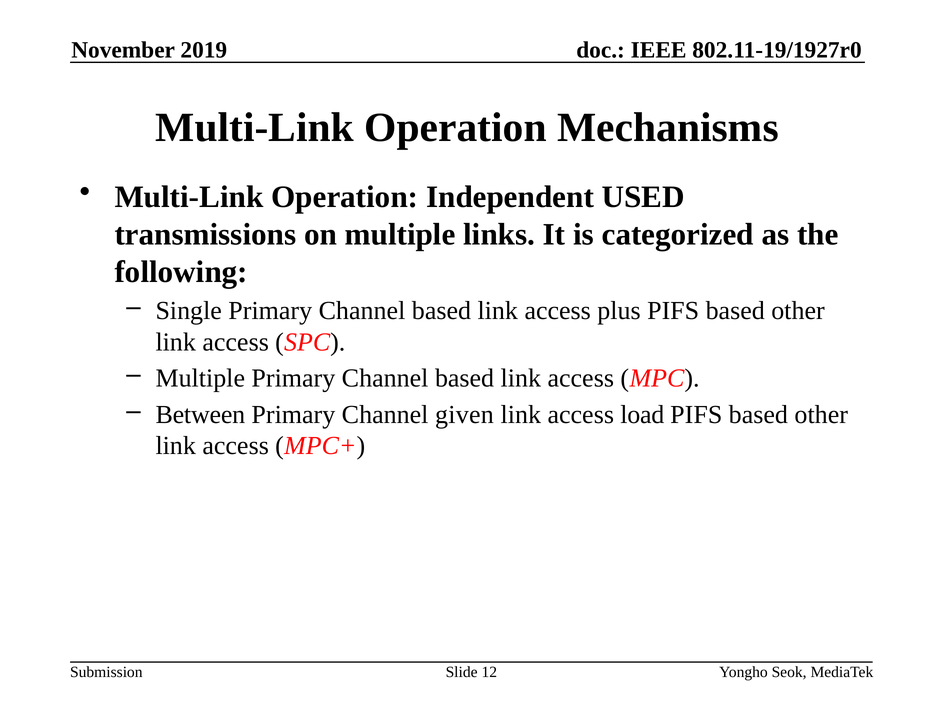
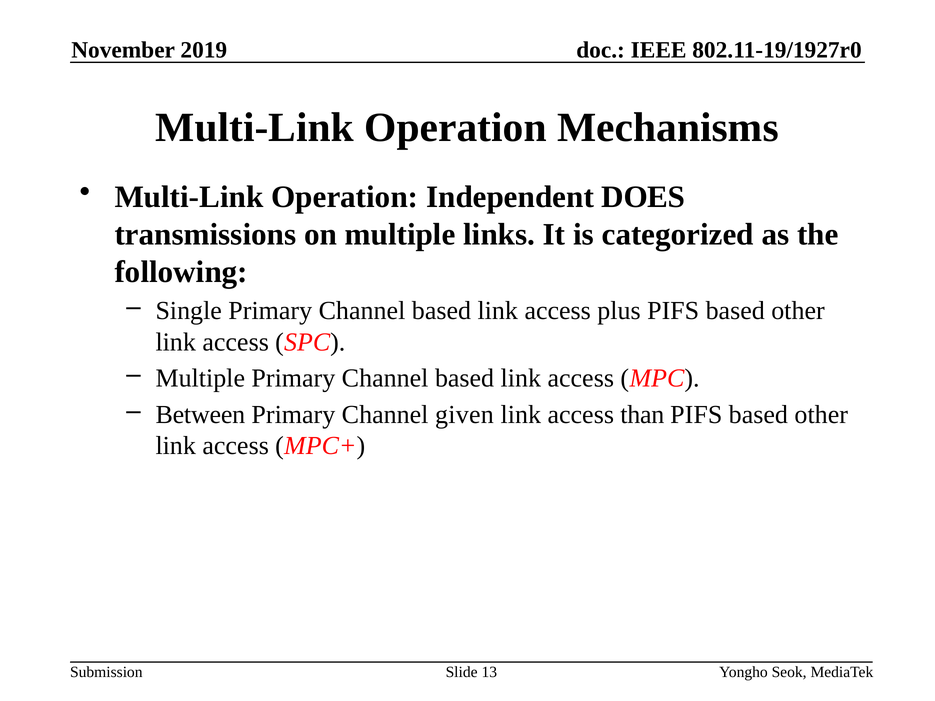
USED: USED -> DOES
load: load -> than
12: 12 -> 13
